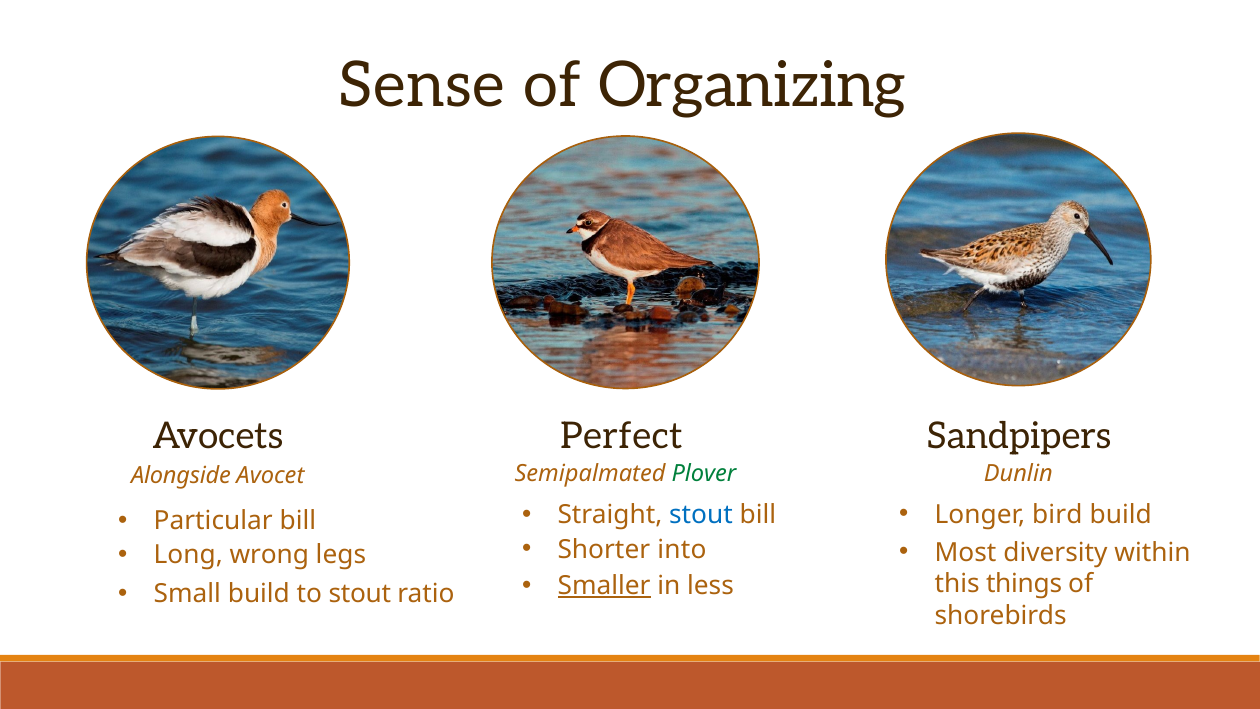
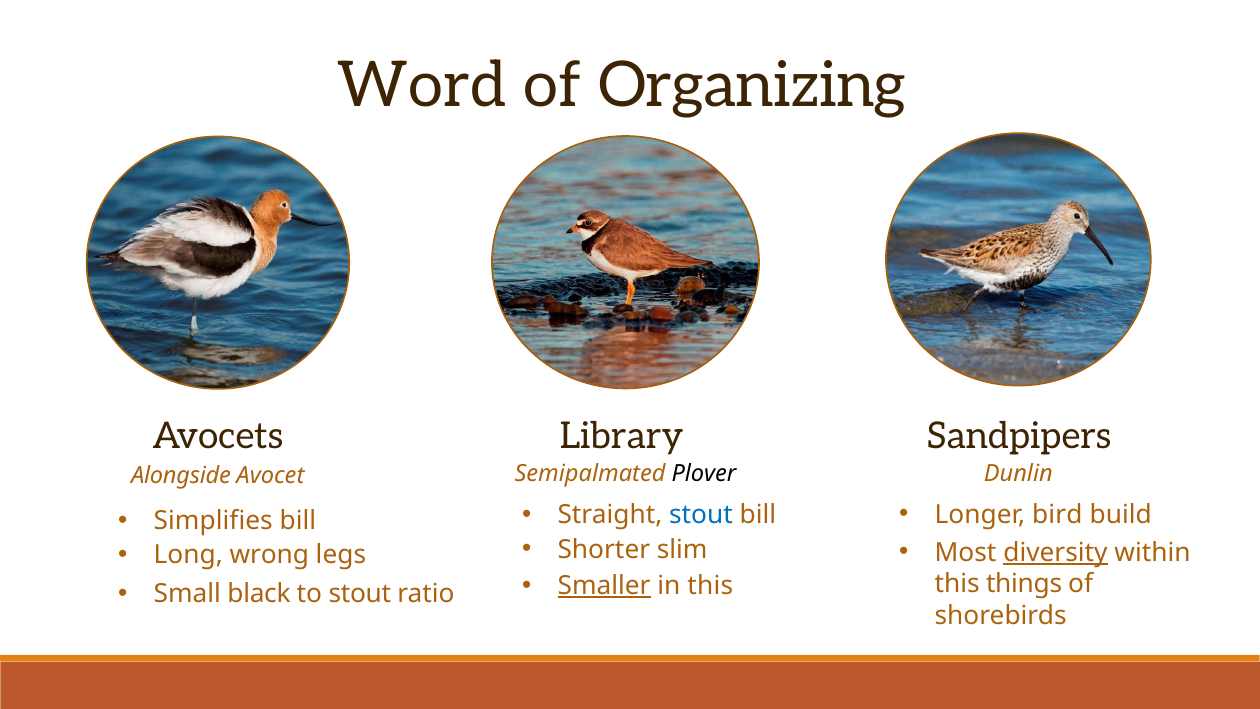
Sense: Sense -> Word
Perfect: Perfect -> Library
Plover colour: green -> black
Particular: Particular -> Simplifies
into: into -> slim
diversity underline: none -> present
in less: less -> this
Small build: build -> black
